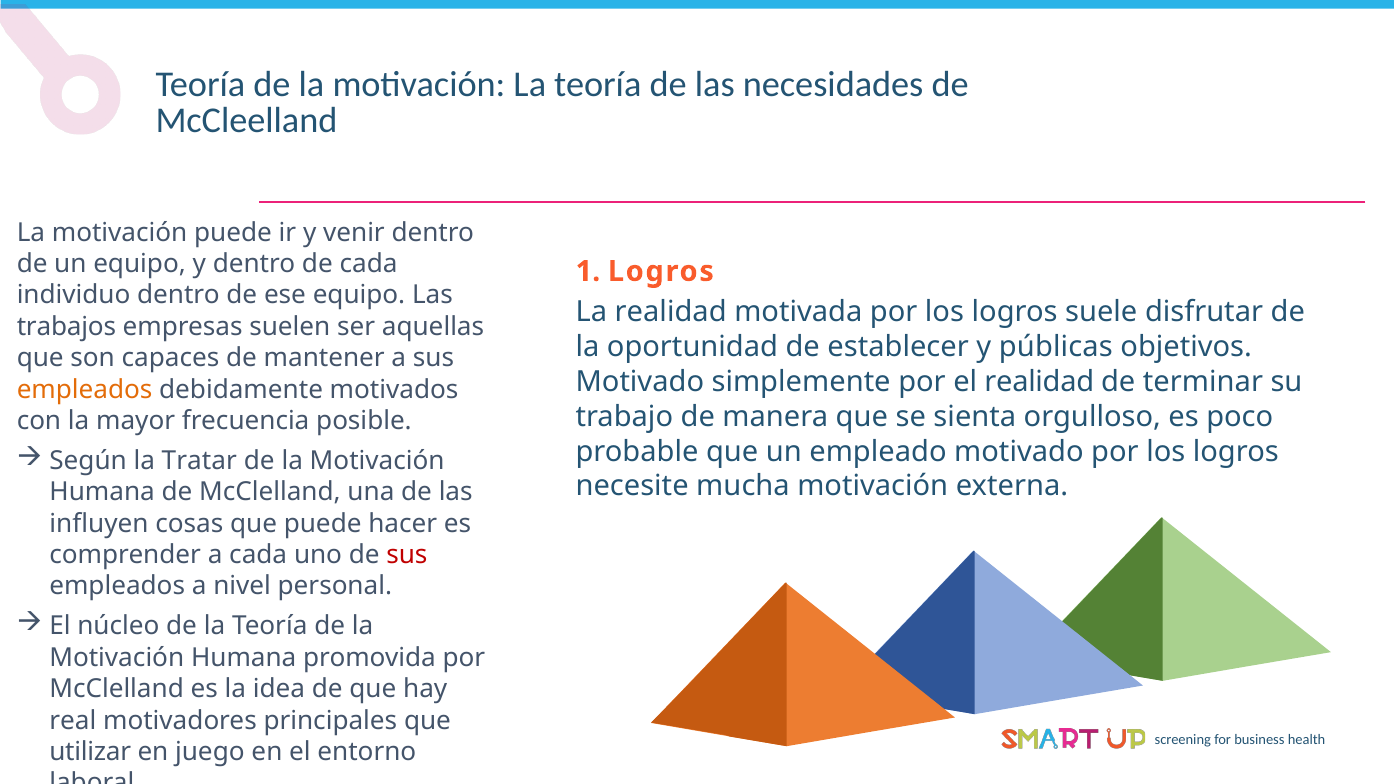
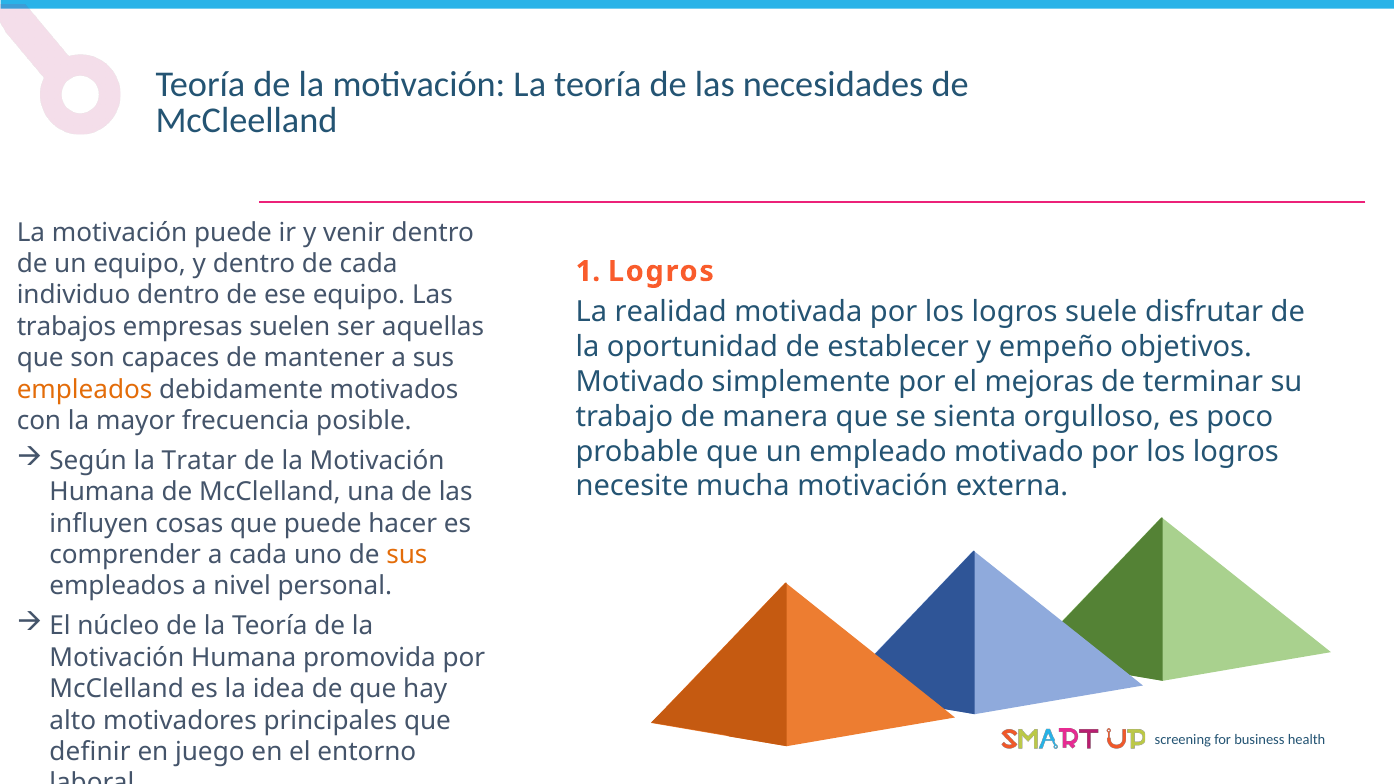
públicas: públicas -> empeño
el realidad: realidad -> mejoras
sus at (407, 555) colour: red -> orange
real: real -> alto
utilizar: utilizar -> definir
